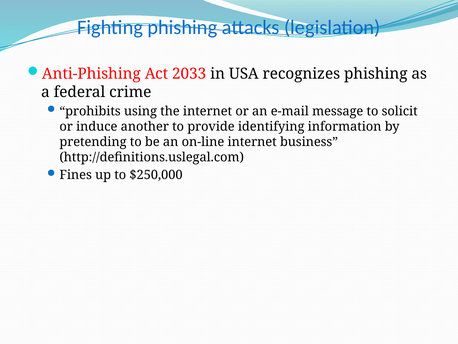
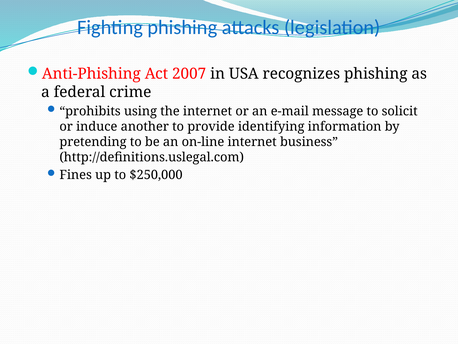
2033: 2033 -> 2007
